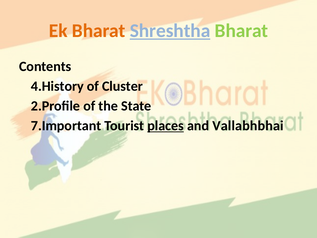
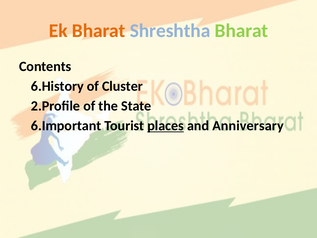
Shreshtha underline: present -> none
4.History: 4.History -> 6.History
7.Important: 7.Important -> 6.Important
Vallabhbhai: Vallabhbhai -> Anniversary
